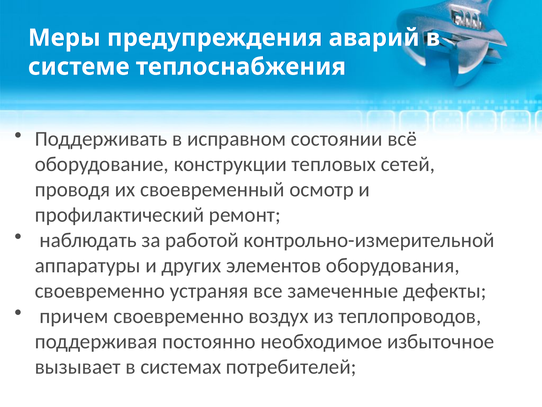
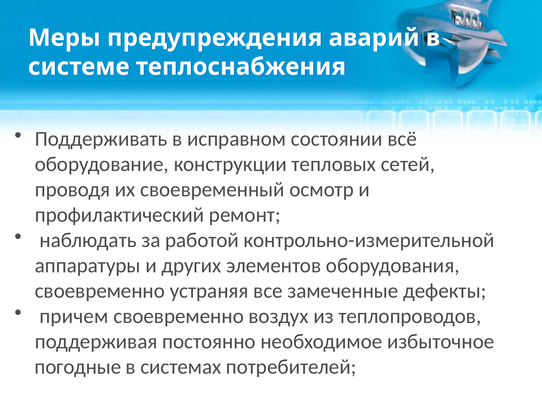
вызывает: вызывает -> погодные
